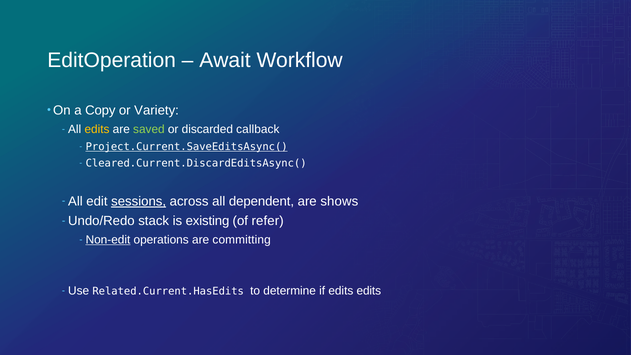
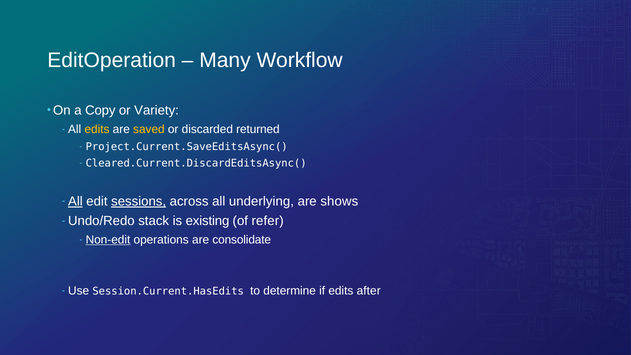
Await: Await -> Many
saved colour: light green -> yellow
callback: callback -> returned
Project.Current.SaveEditsAsync( underline: present -> none
All at (75, 201) underline: none -> present
dependent: dependent -> underlying
committing: committing -> consolidate
Related.Current.HasEdits: Related.Current.HasEdits -> Session.Current.HasEdits
edits edits: edits -> after
